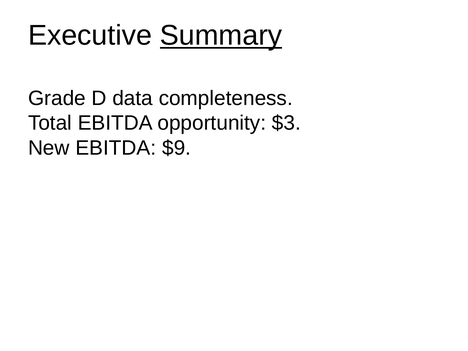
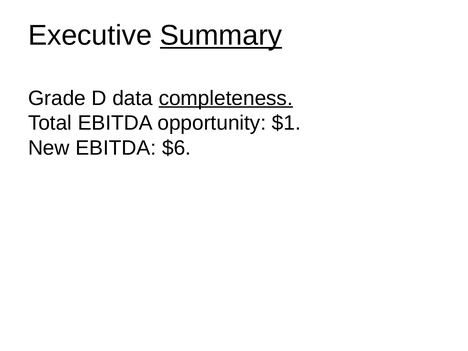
completeness underline: none -> present
$3: $3 -> $1
$9: $9 -> $6
